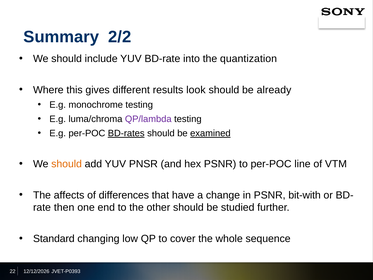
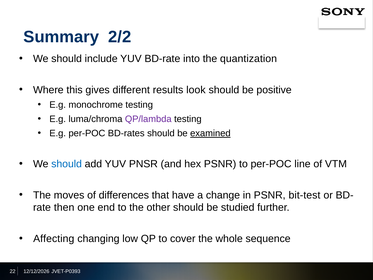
already: already -> positive
BD-rates underline: present -> none
should at (67, 164) colour: orange -> blue
affects: affects -> moves
bit-with: bit-with -> bit-test
Standard: Standard -> Affecting
